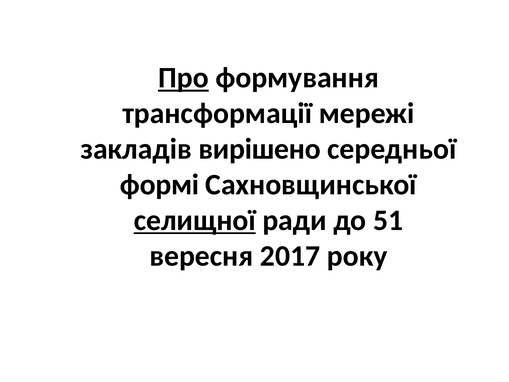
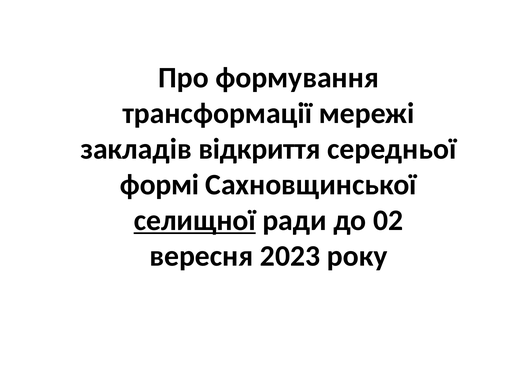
Про underline: present -> none
вирішено: вирішено -> відкриття
51: 51 -> 02
2017: 2017 -> 2023
